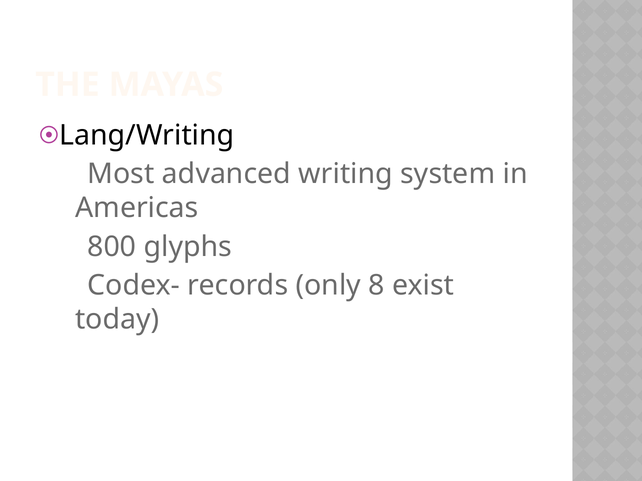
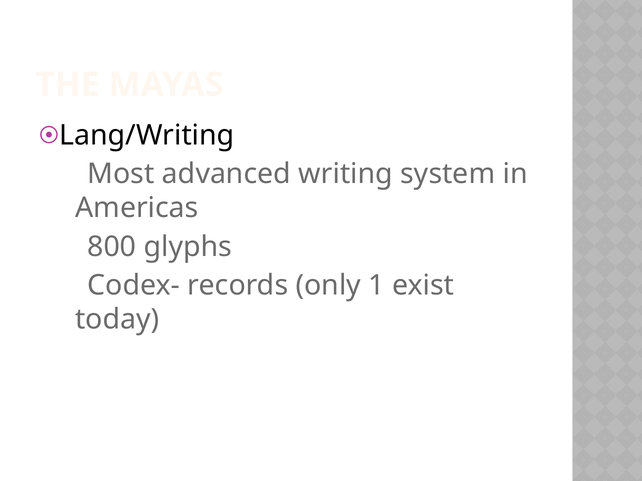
8: 8 -> 1
